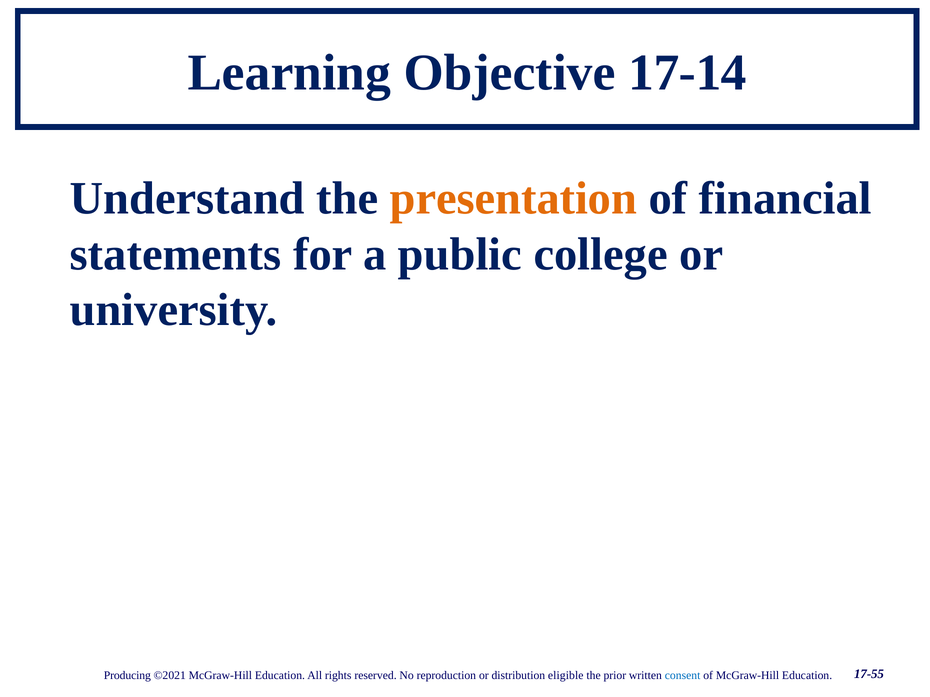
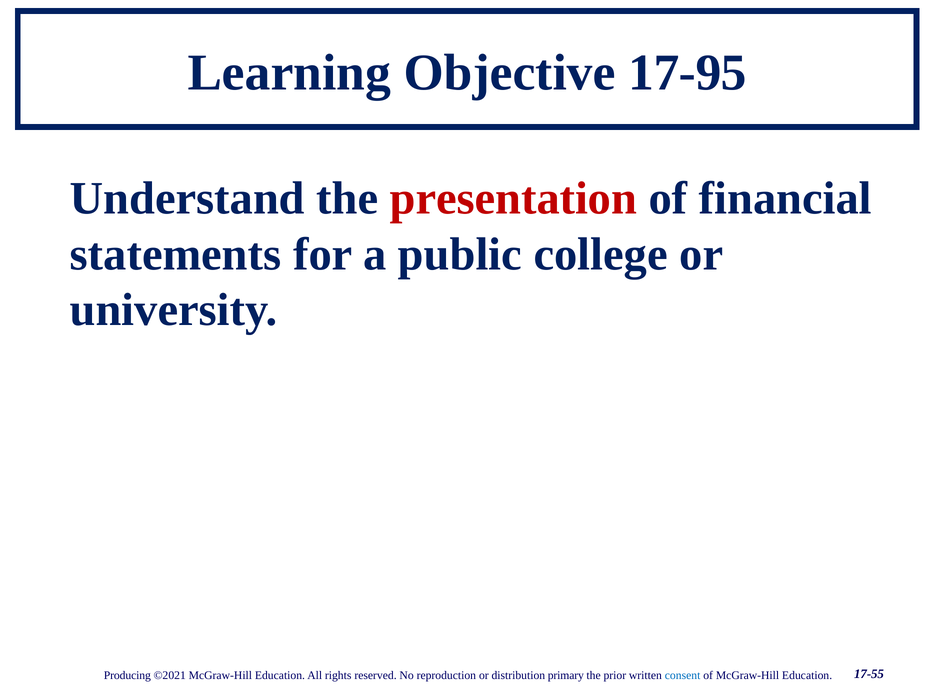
17-14: 17-14 -> 17-95
presentation colour: orange -> red
eligible: eligible -> primary
